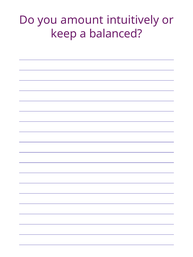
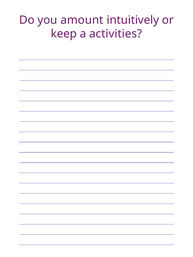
balanced: balanced -> activities
